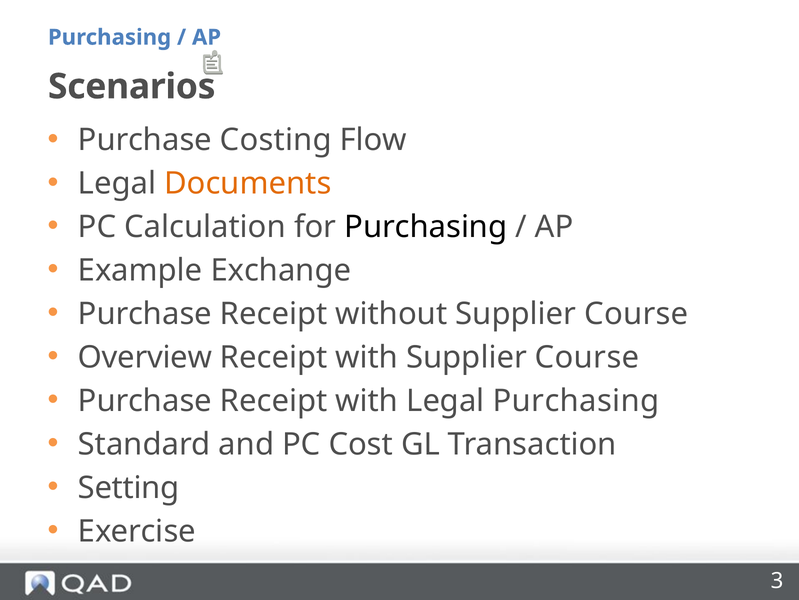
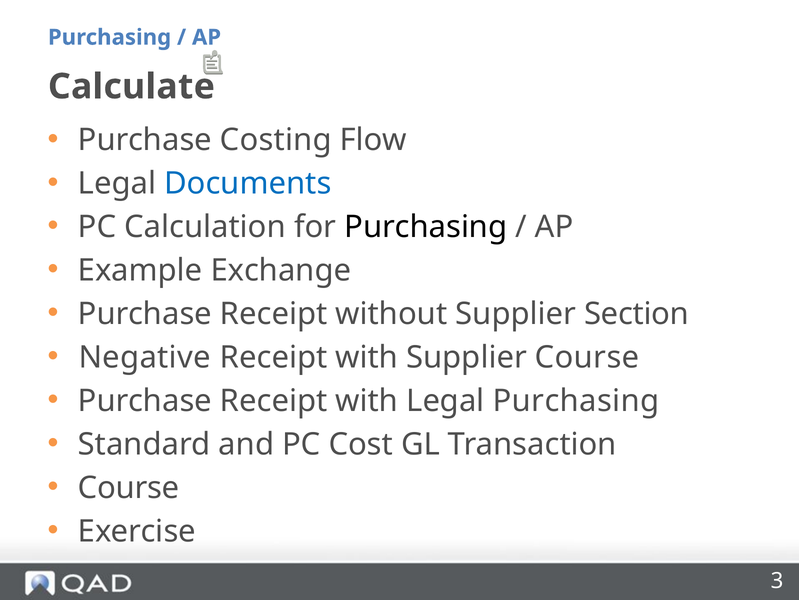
Scenarios: Scenarios -> Calculate
Documents colour: orange -> blue
without Supplier Course: Course -> Section
Overview: Overview -> Negative
Setting at (129, 487): Setting -> Course
